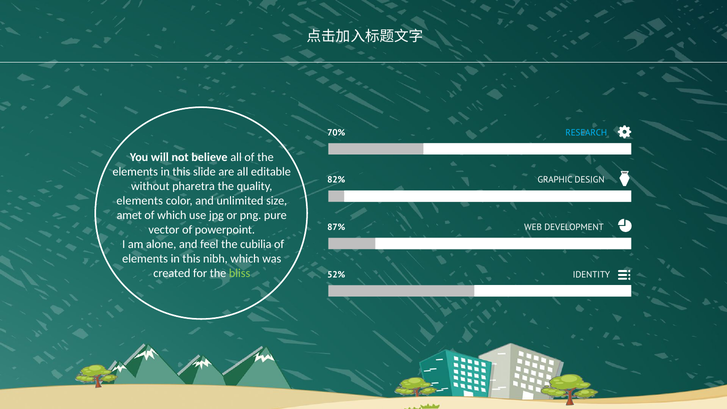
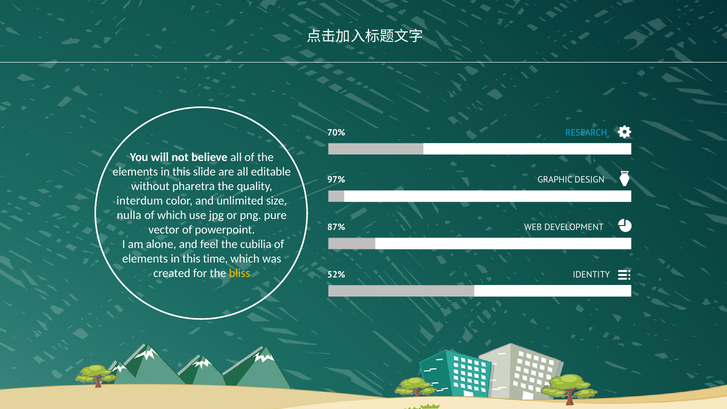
82%: 82% -> 97%
elements at (140, 201): elements -> interdum
amet: amet -> nulla
nibh: nibh -> time
bliss colour: light green -> yellow
